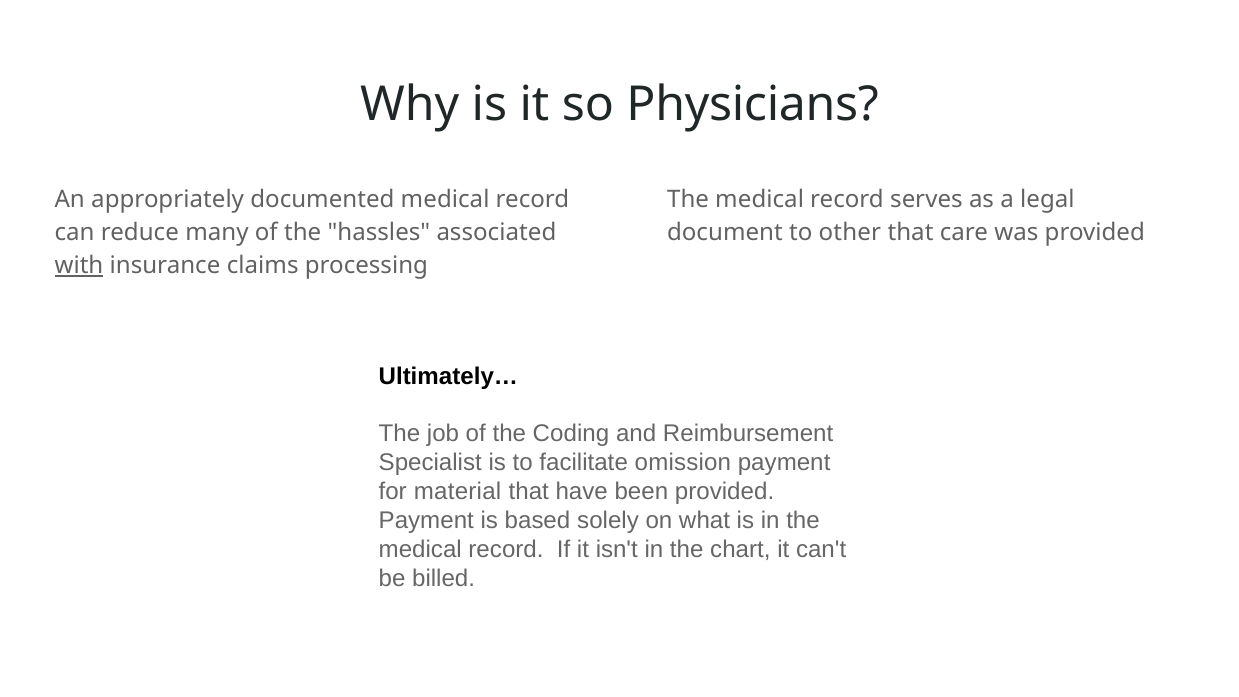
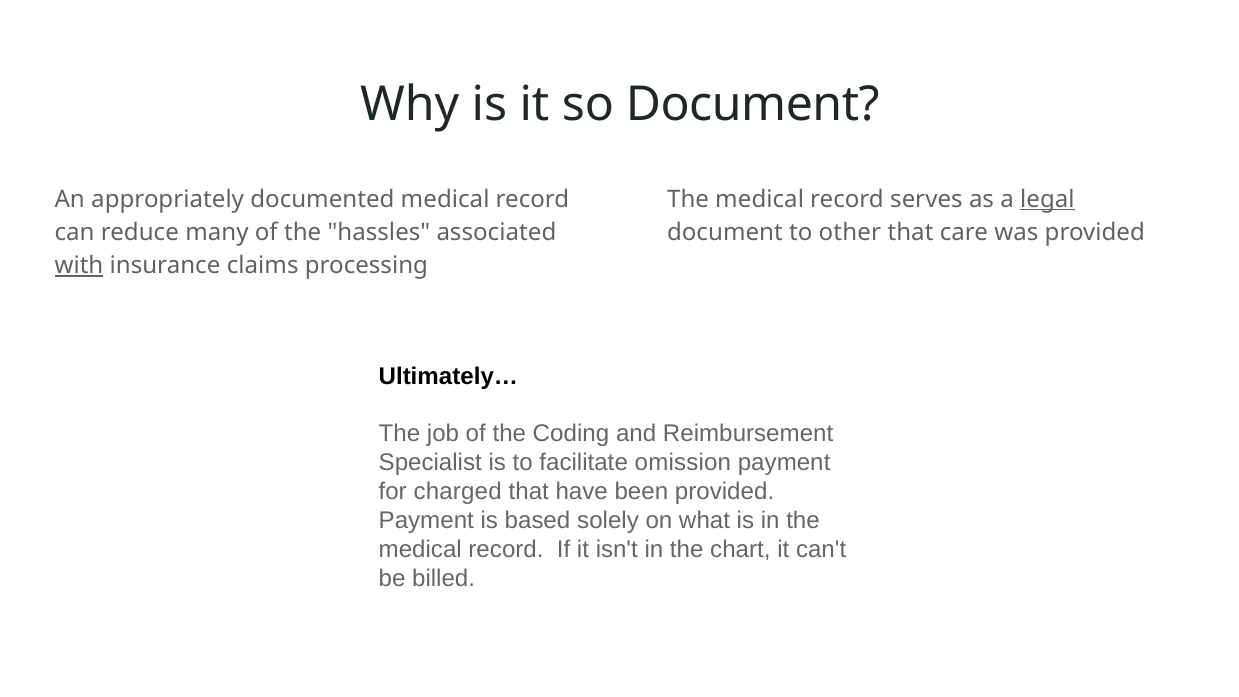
so Physicians: Physicians -> Document
legal underline: none -> present
material: material -> charged
